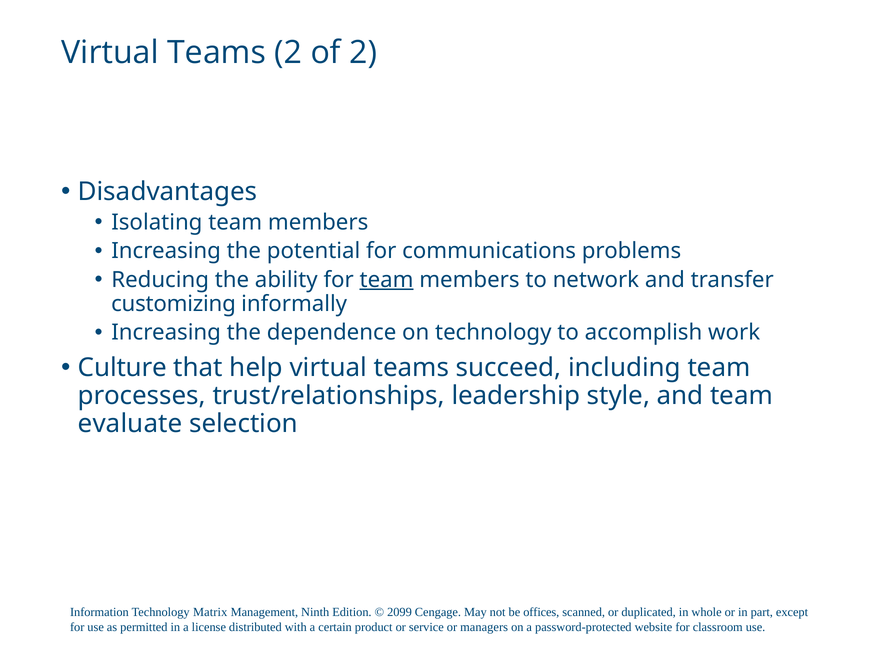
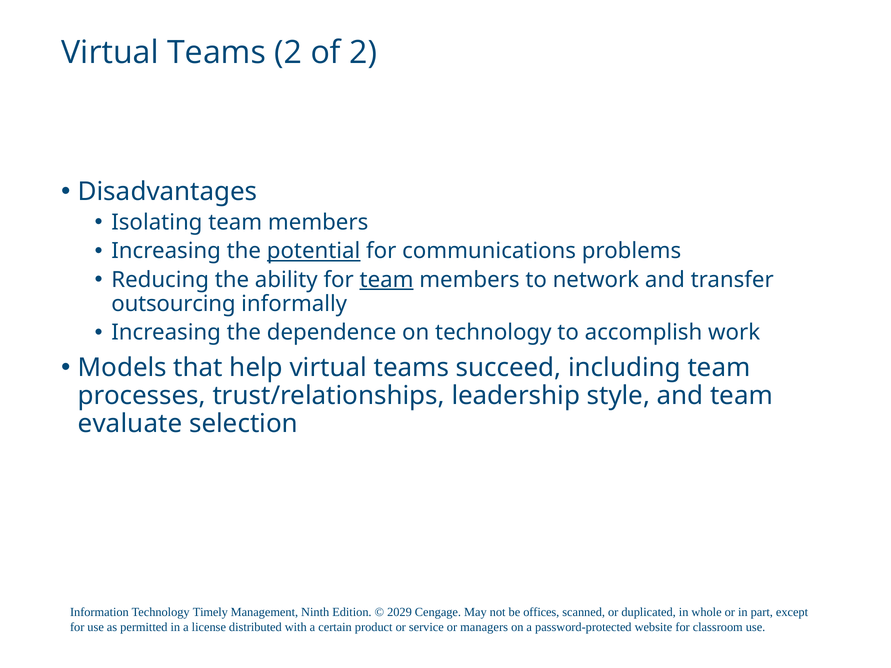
potential underline: none -> present
customizing: customizing -> outsourcing
Culture: Culture -> Models
Matrix: Matrix -> Timely
2099: 2099 -> 2029
